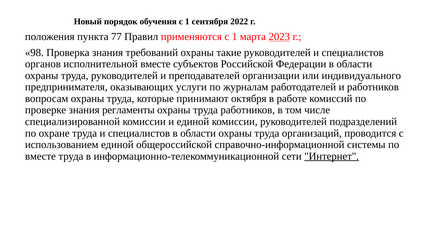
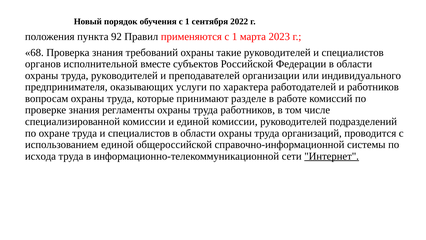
77: 77 -> 92
2023 underline: present -> none
98: 98 -> 68
журналам: журналам -> характера
октября: октября -> разделе
вместе at (40, 156): вместе -> исхода
